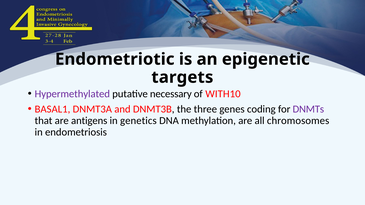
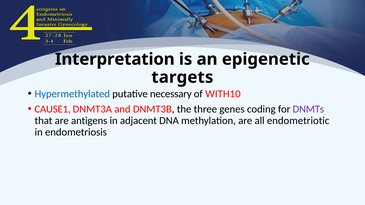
Endometriotic: Endometriotic -> Interpretation
Hypermethylated colour: purple -> blue
BASAL1: BASAL1 -> CAUSE1
genetics: genetics -> adjacent
chromosomes: chromosomes -> endometriotic
